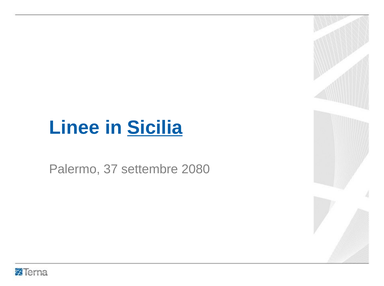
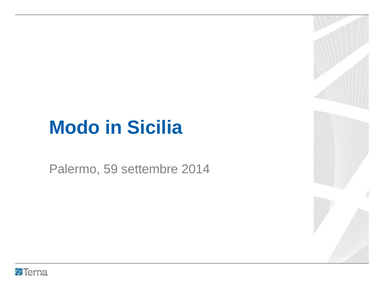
Linee: Linee -> Modo
Sicilia underline: present -> none
37: 37 -> 59
2080: 2080 -> 2014
